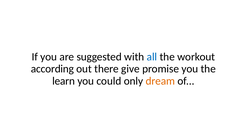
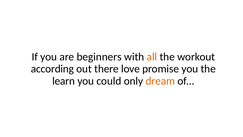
suggested: suggested -> beginners
all colour: blue -> orange
give: give -> love
